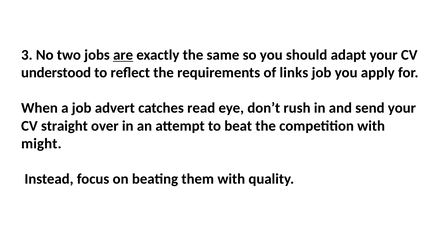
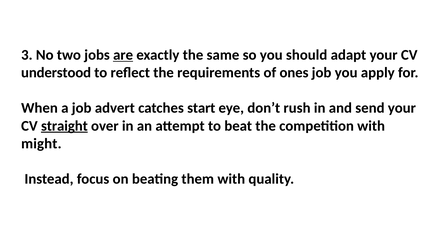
links: links -> ones
read: read -> start
straight underline: none -> present
